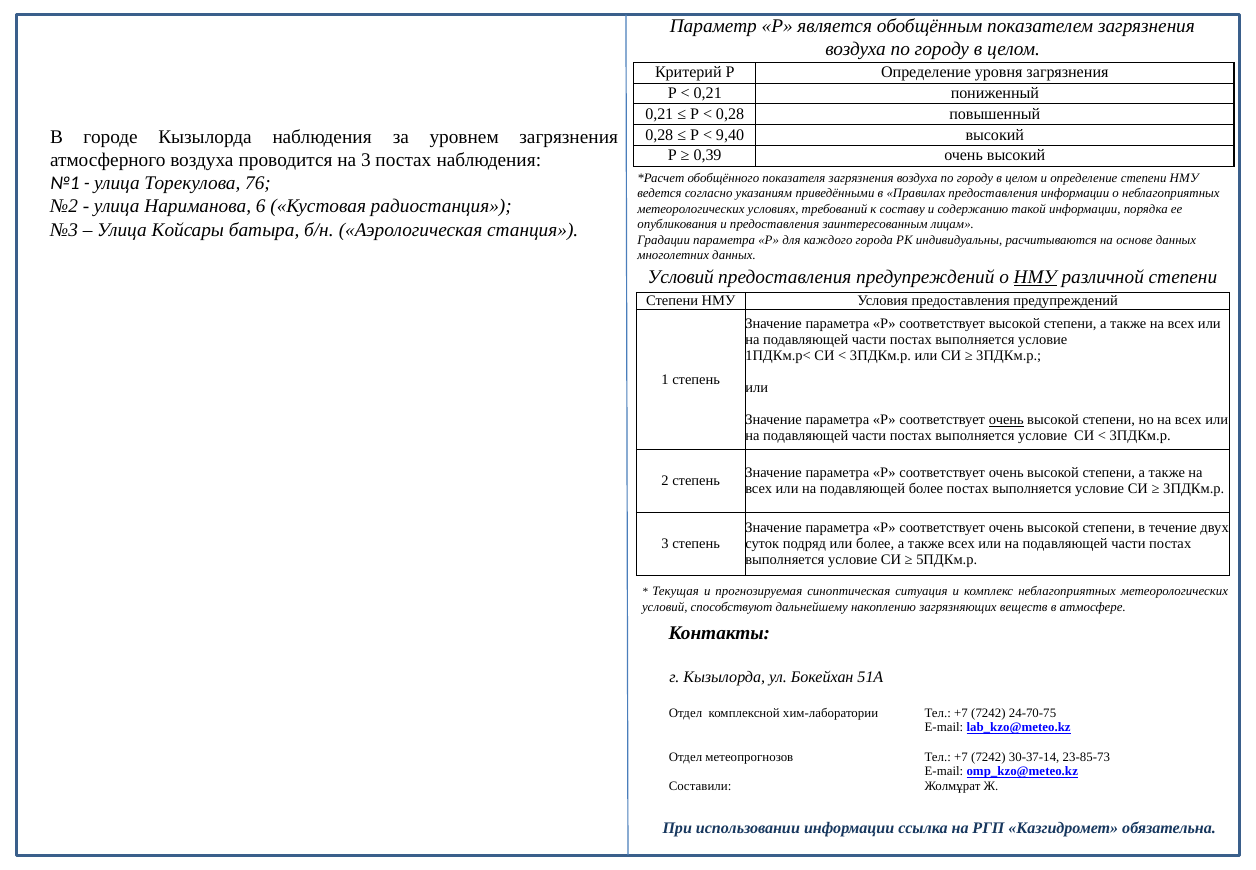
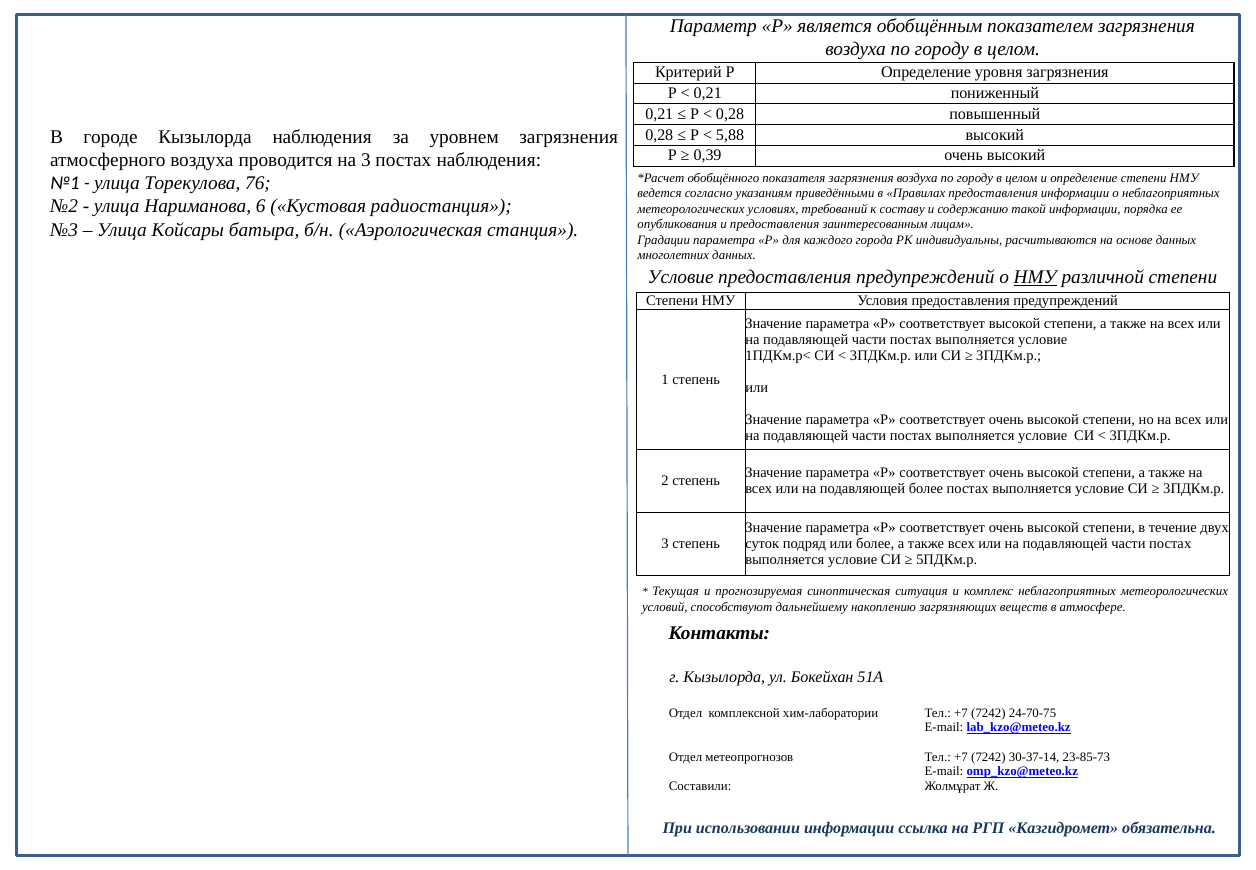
9,40: 9,40 -> 5,88
Условий at (681, 277): Условий -> Условие
очень at (1006, 420) underline: present -> none
